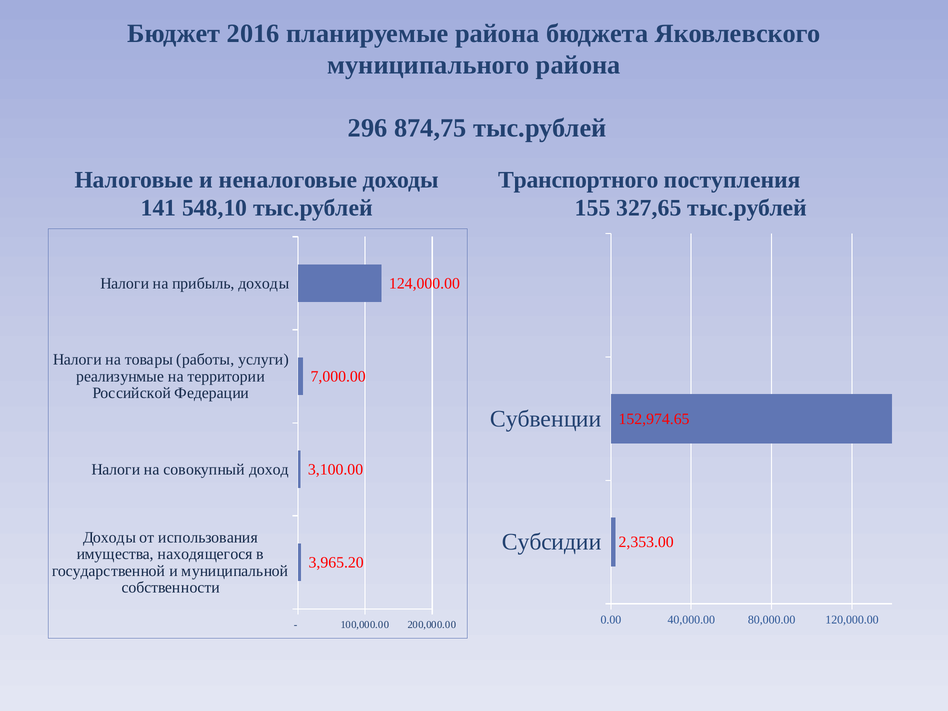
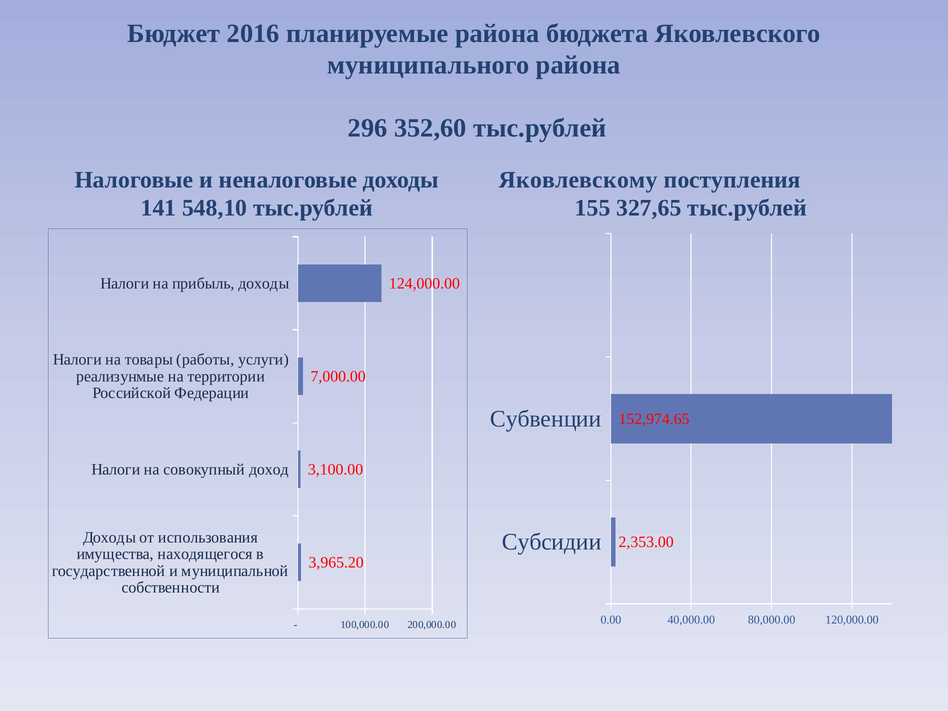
874,75: 874,75 -> 352,60
Транспортного: Транспортного -> Яковлевскому
